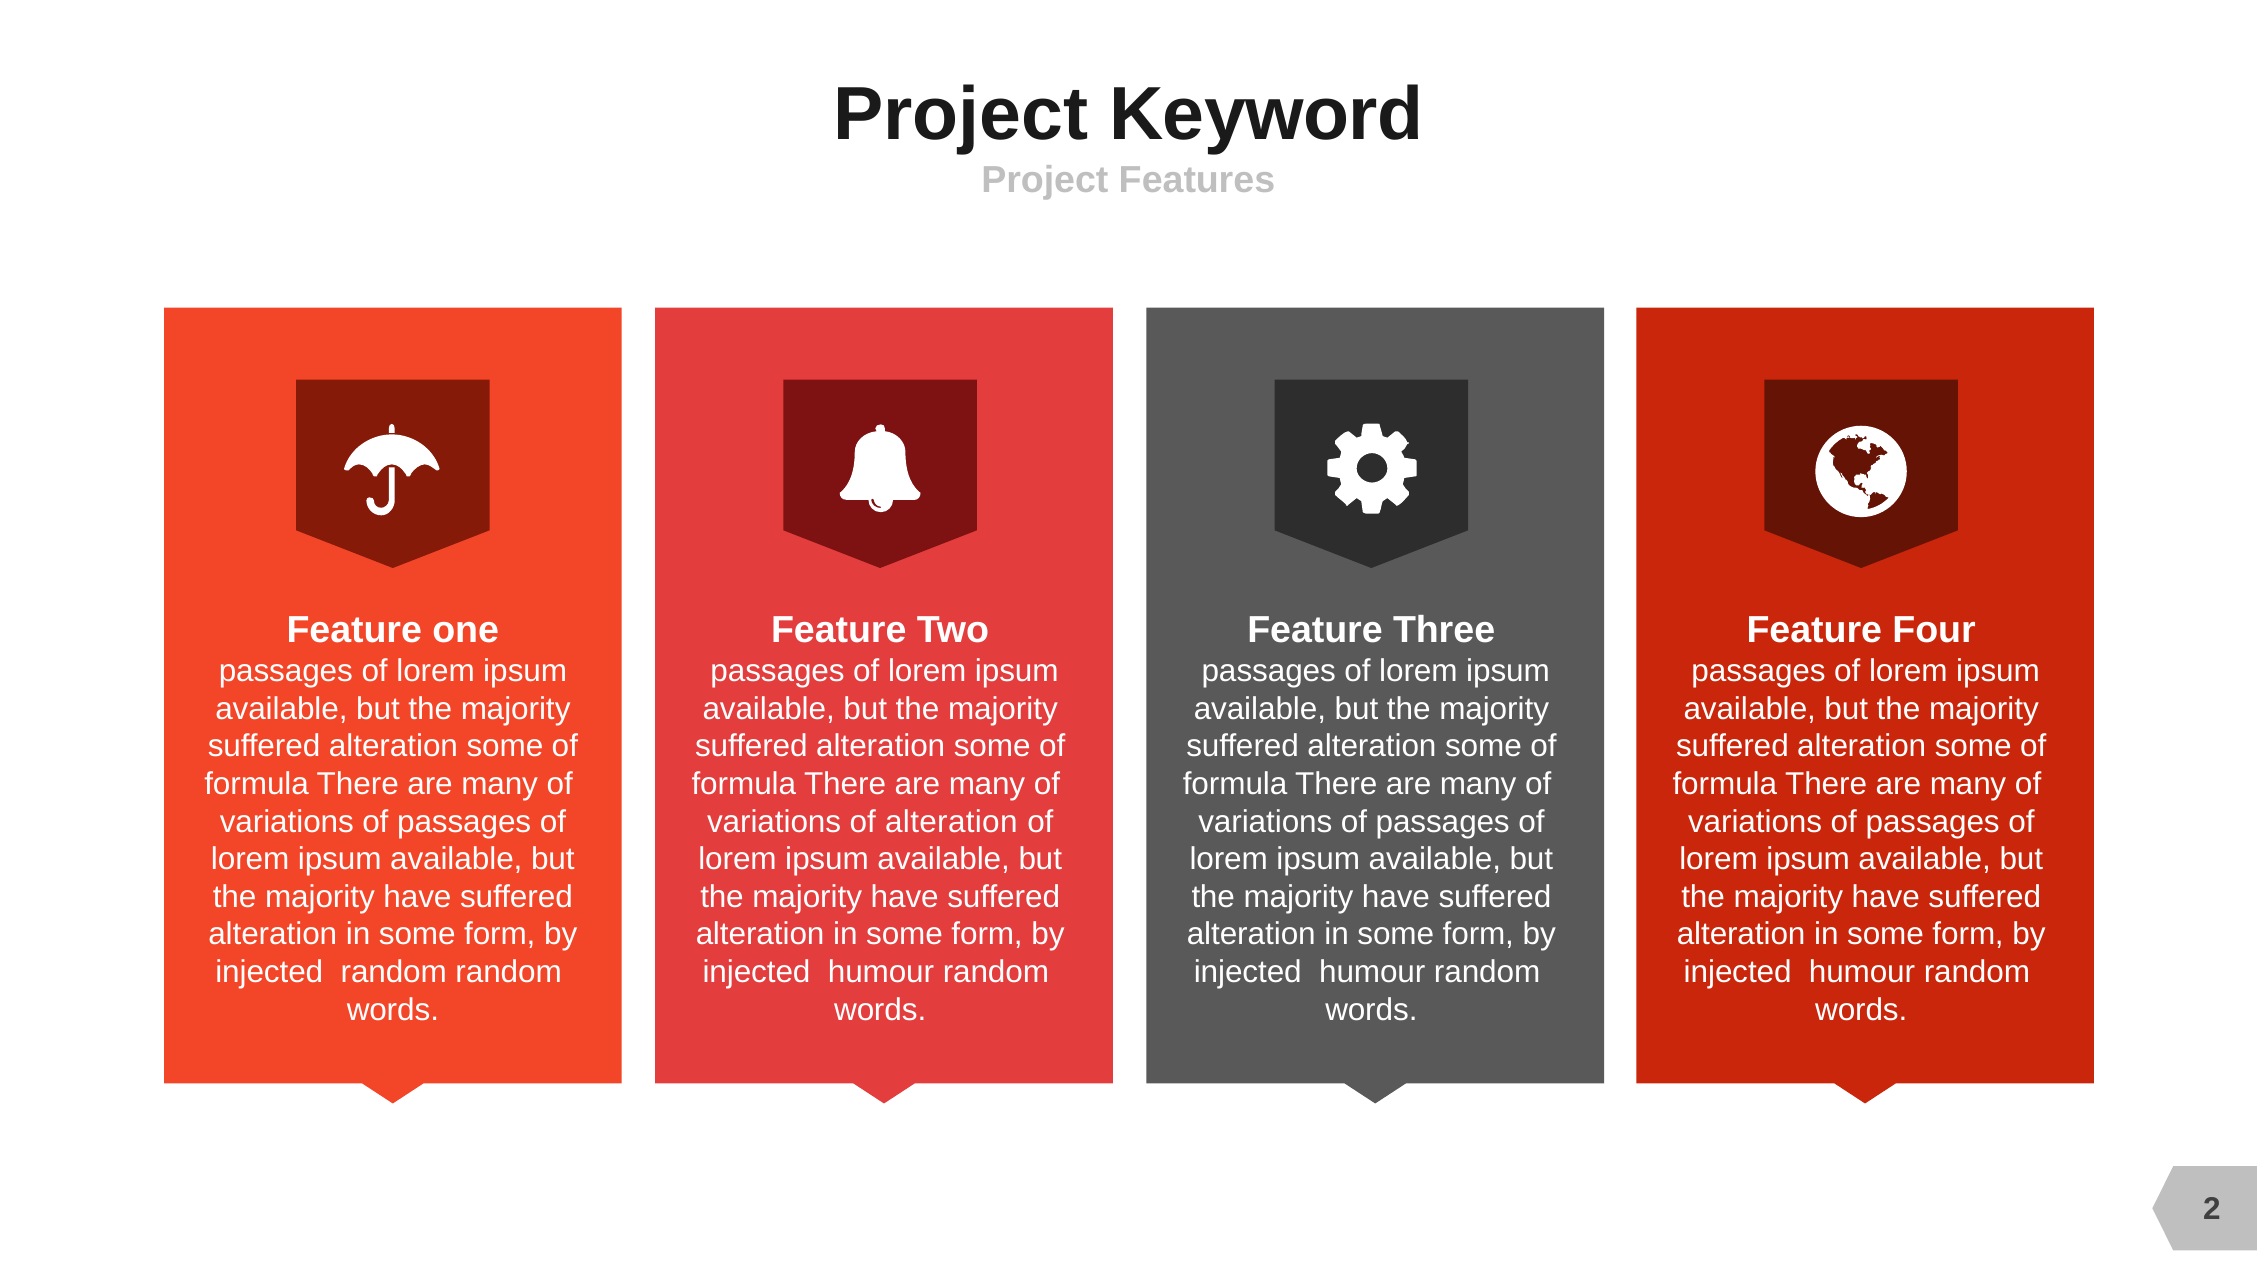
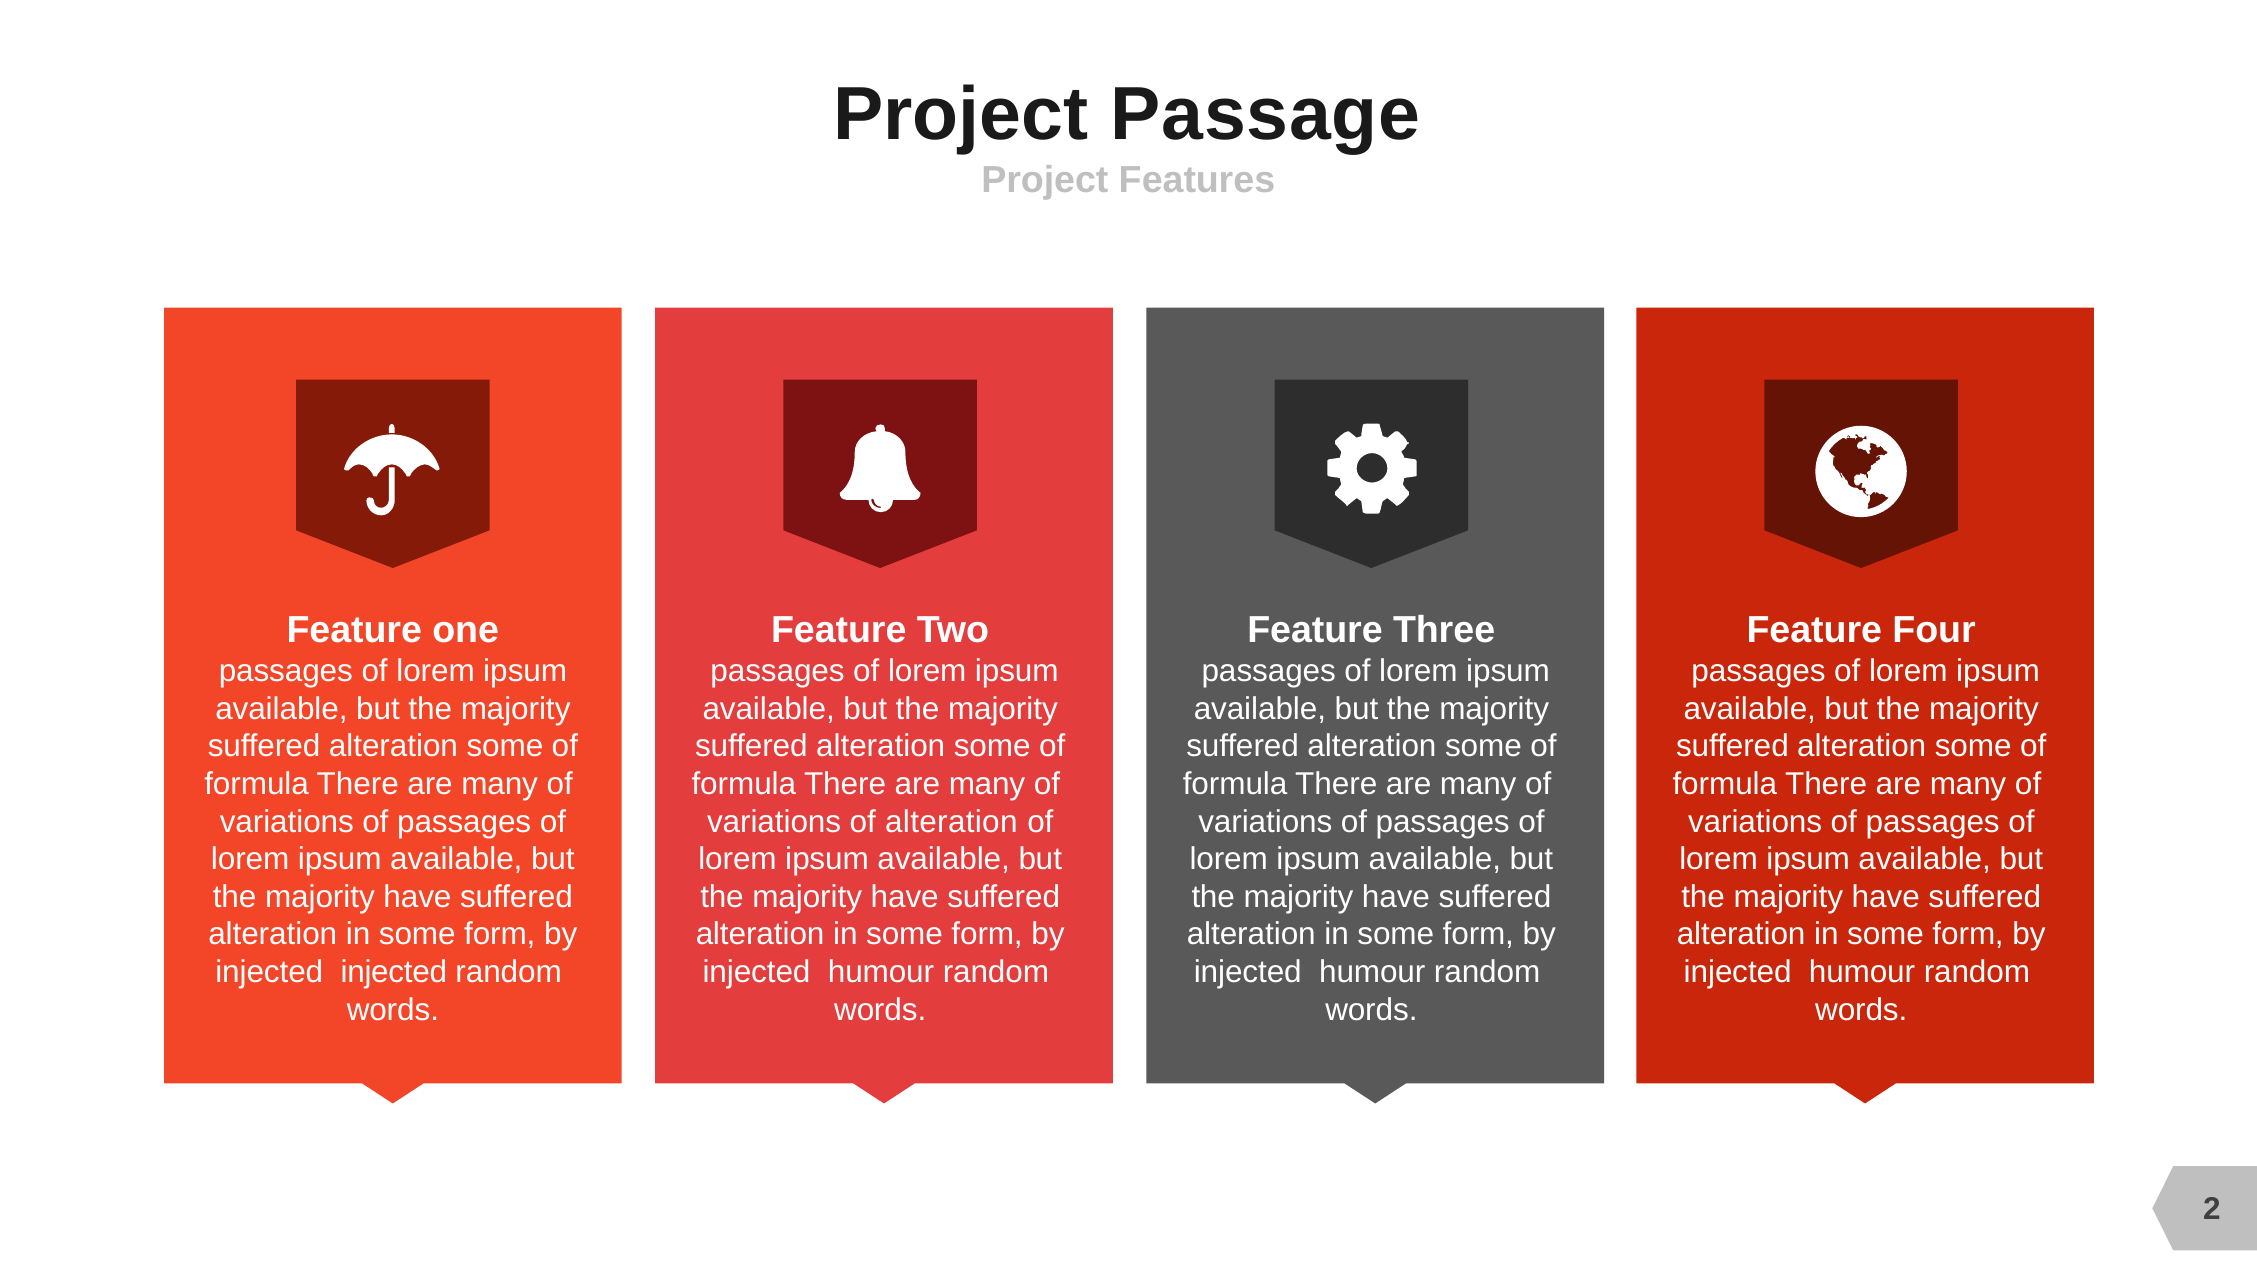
Keyword: Keyword -> Passage
injected random: random -> injected
